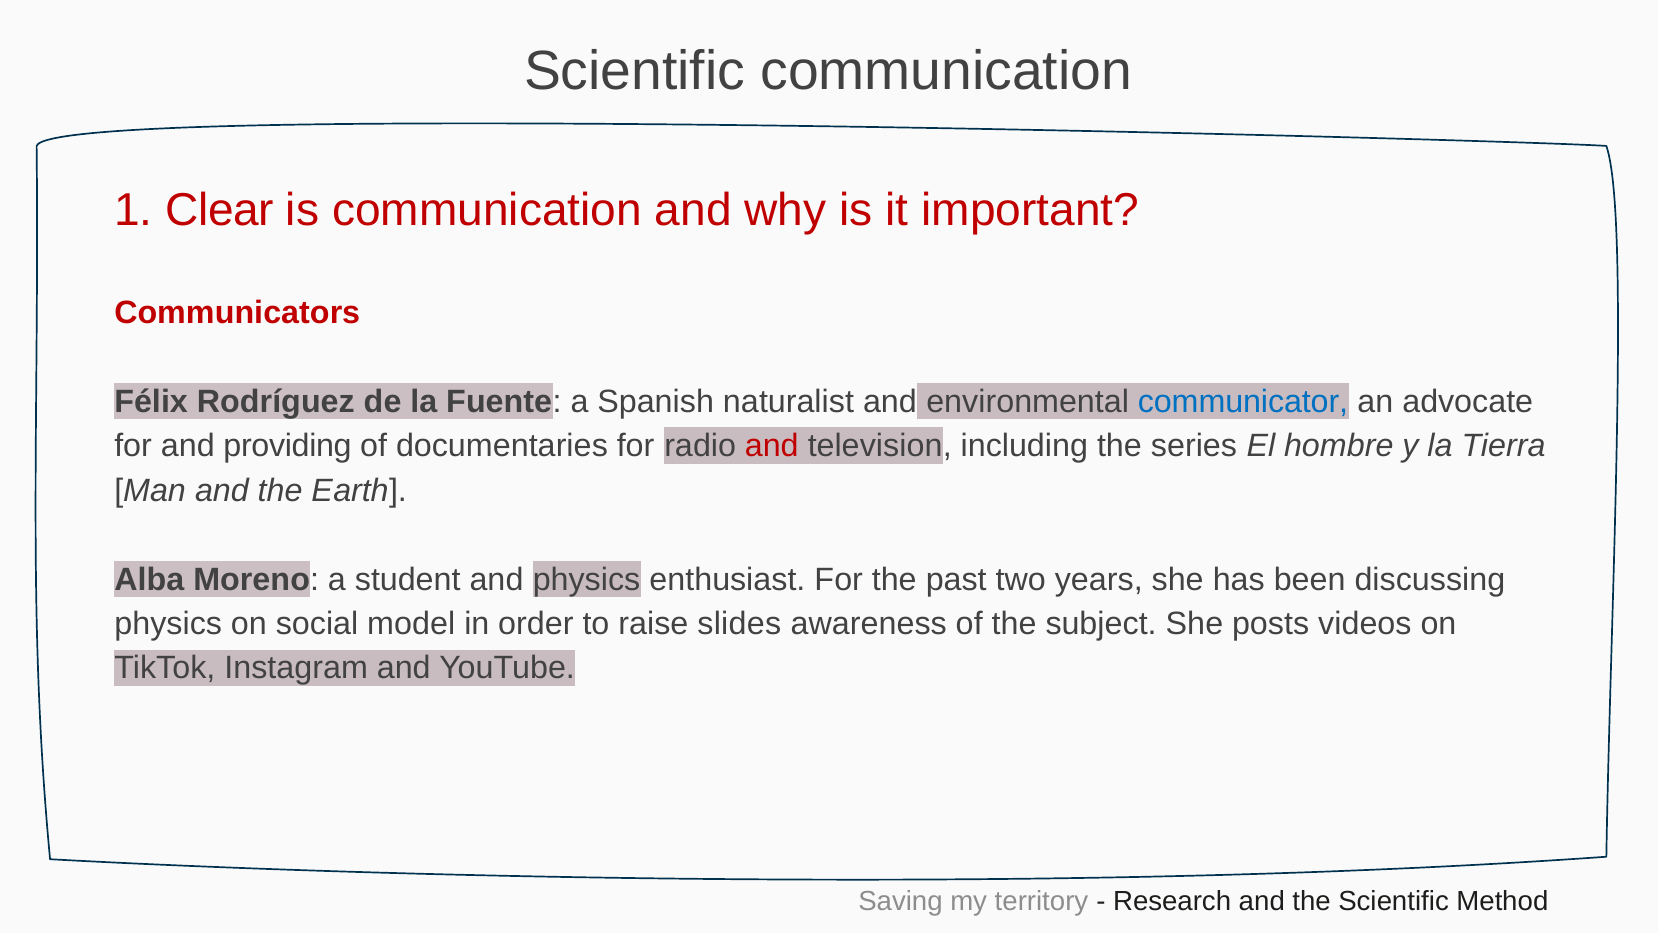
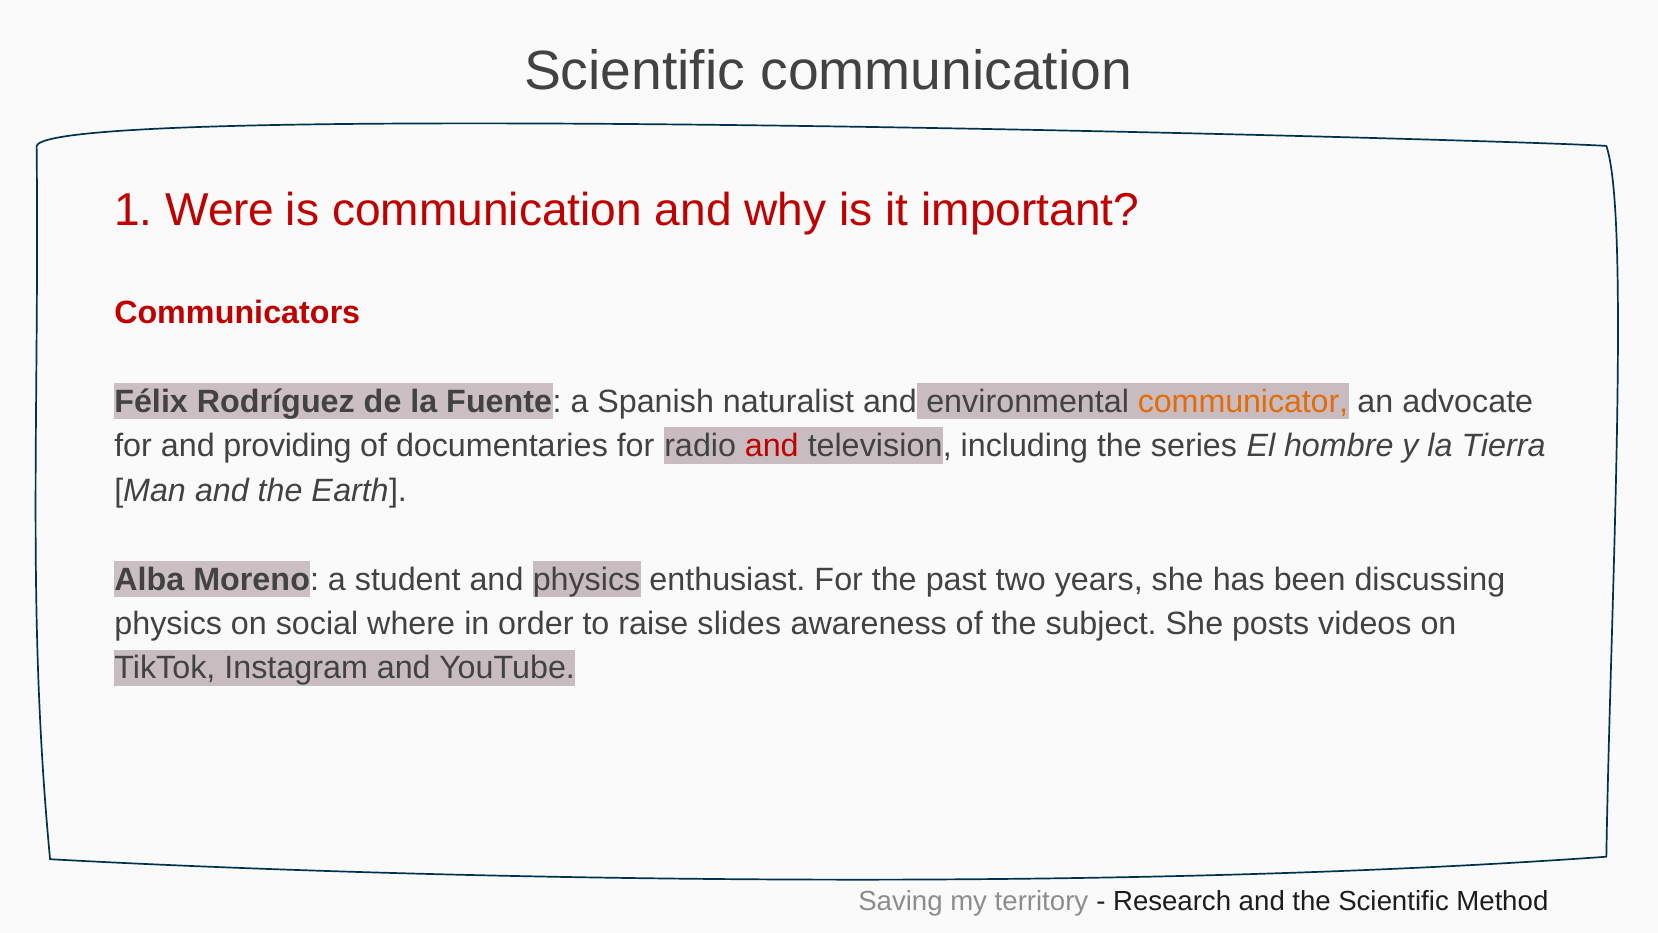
Clear: Clear -> Were
communicator colour: blue -> orange
model: model -> where
